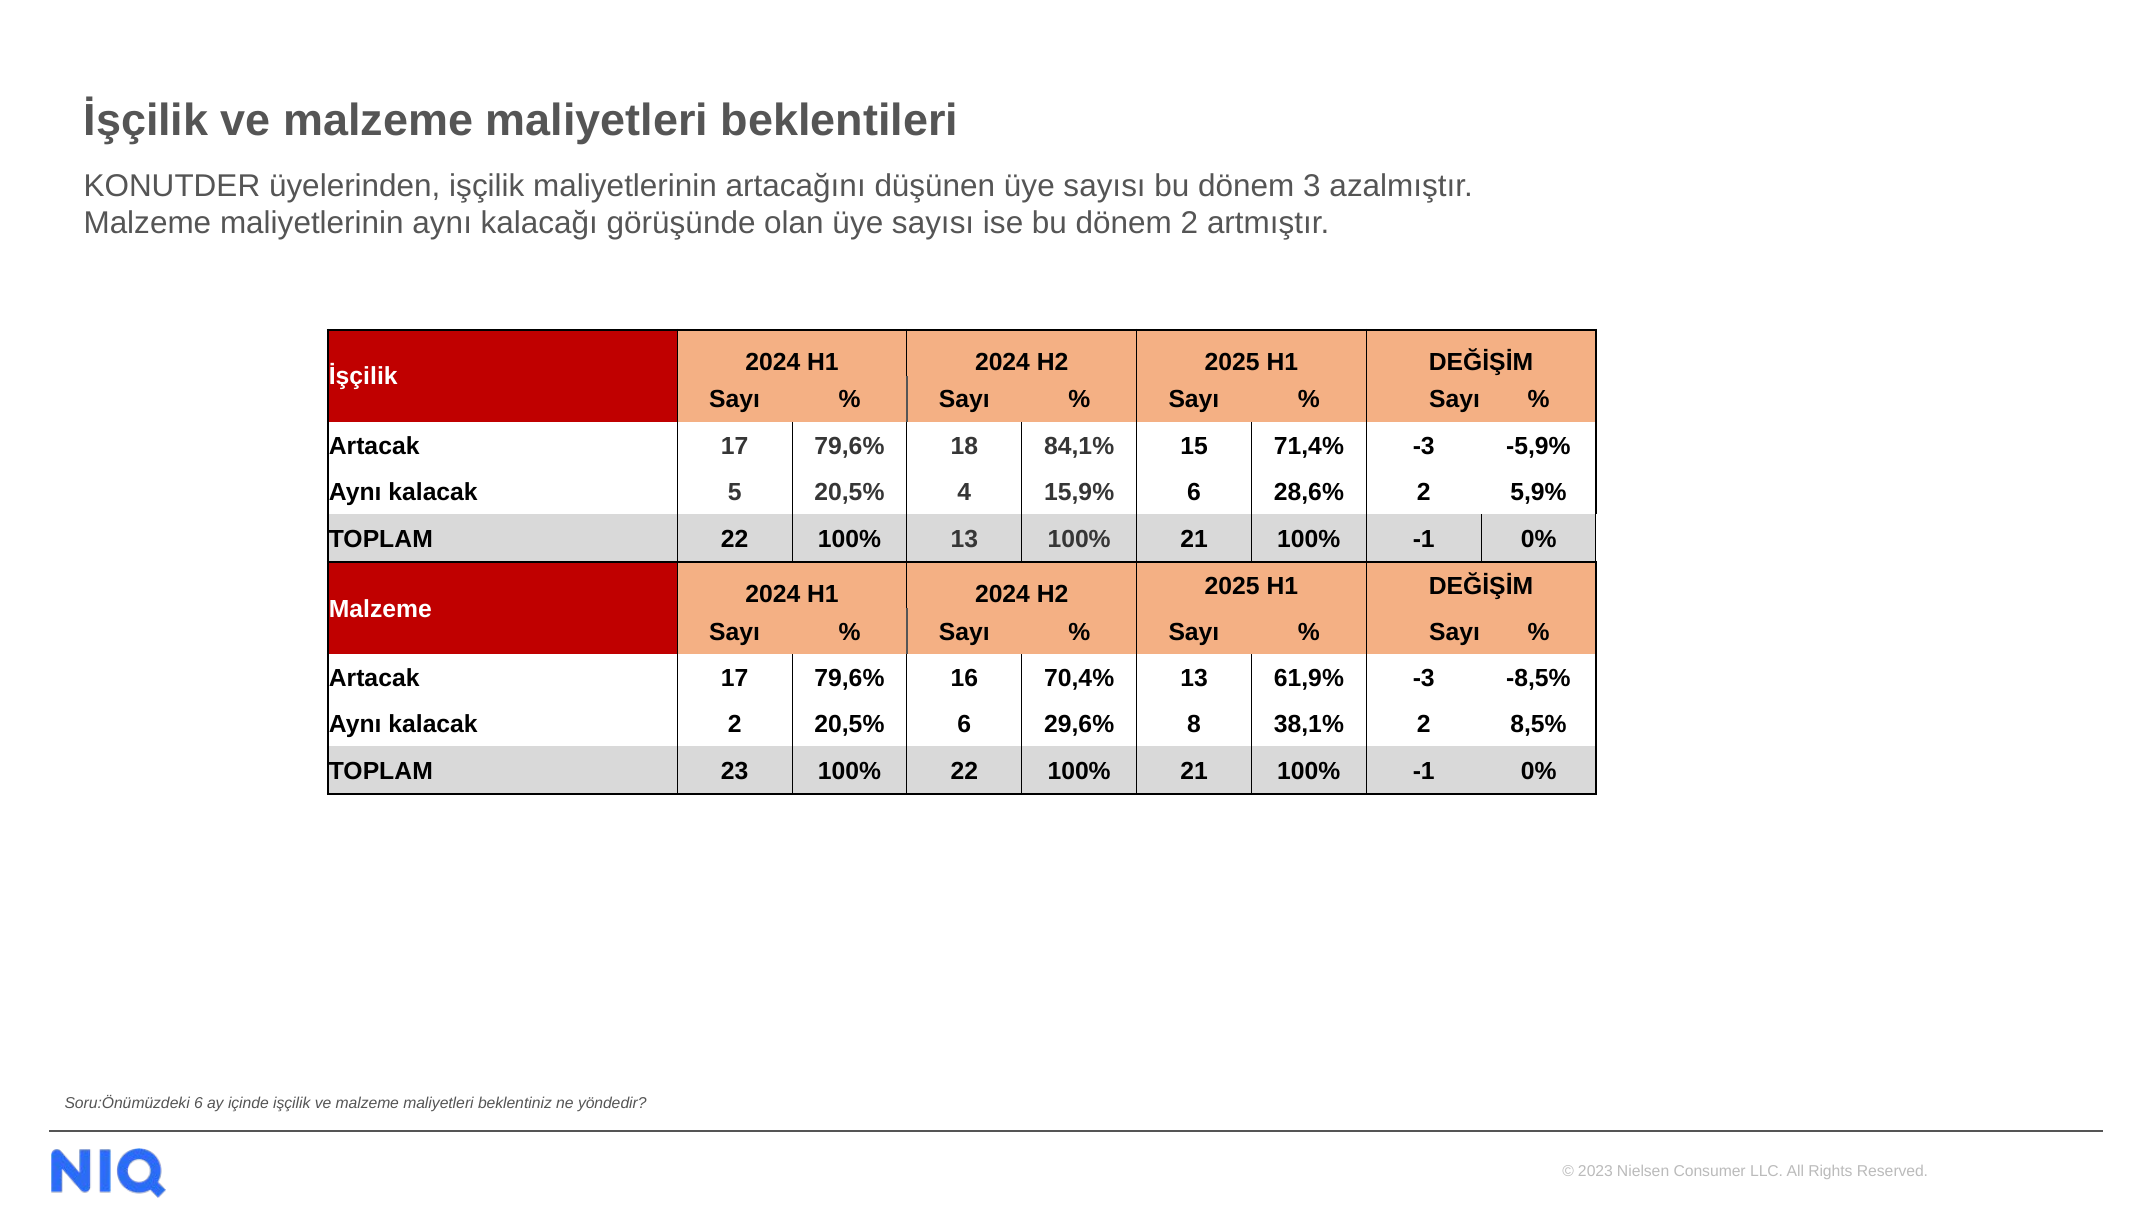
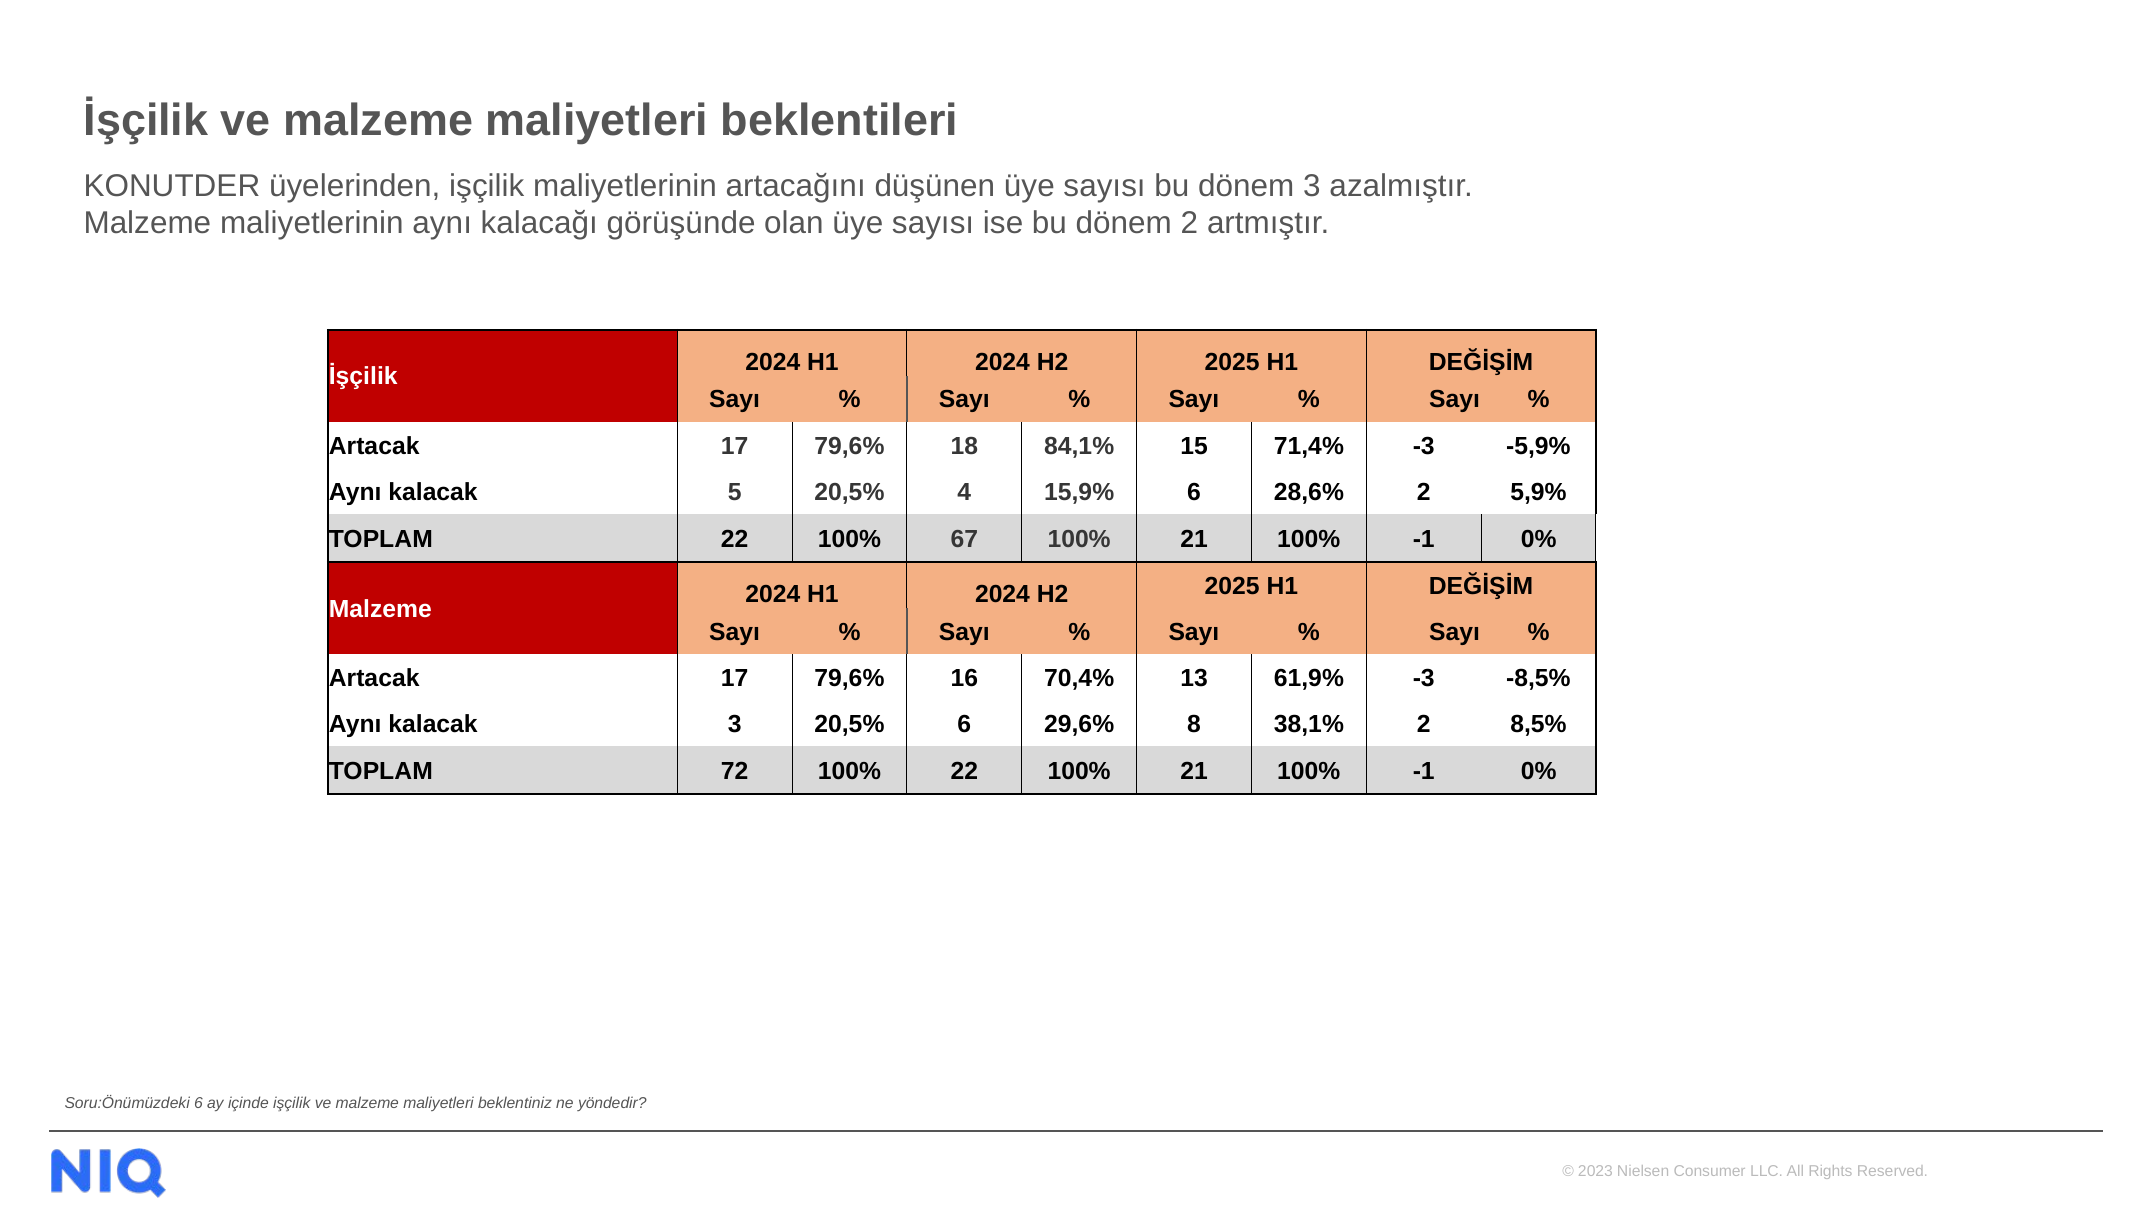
100% 13: 13 -> 67
kalacak 2: 2 -> 3
23: 23 -> 72
